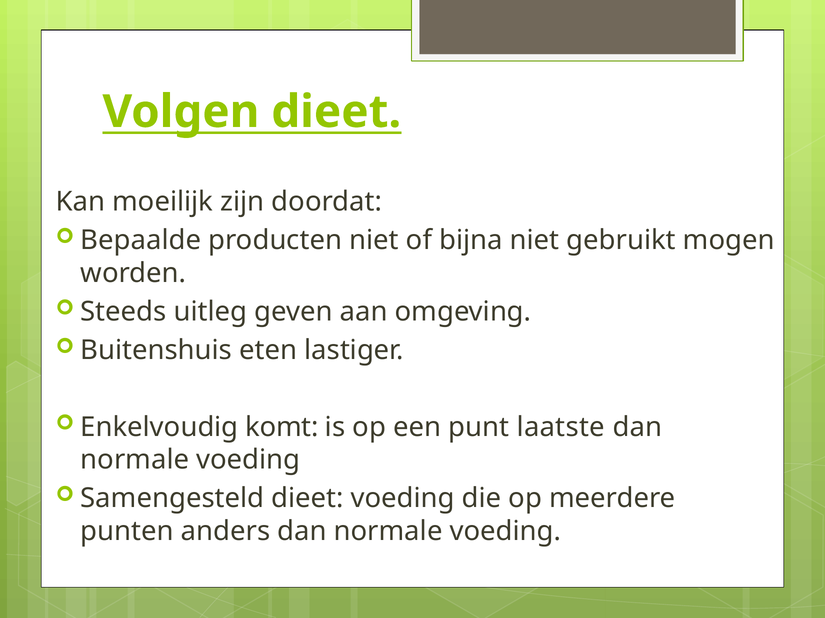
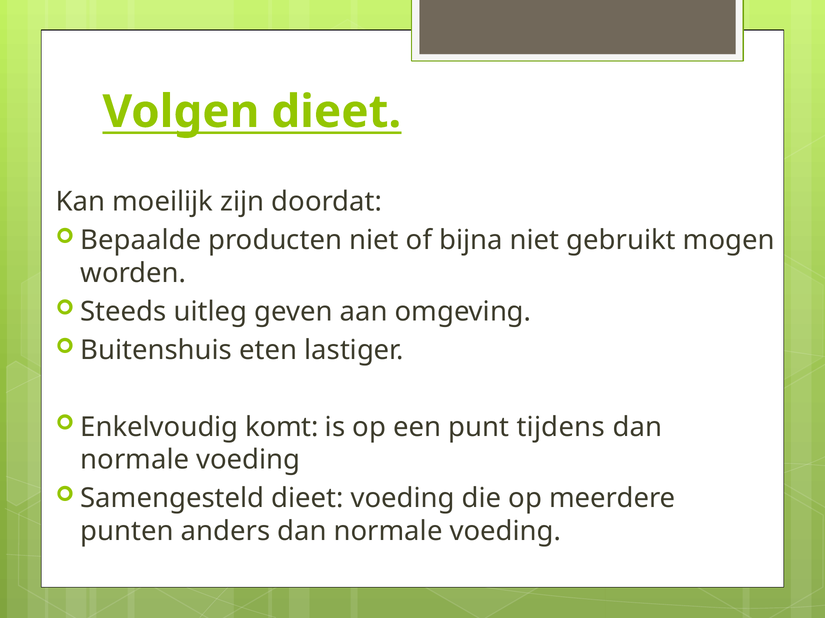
laatste: laatste -> tijdens
